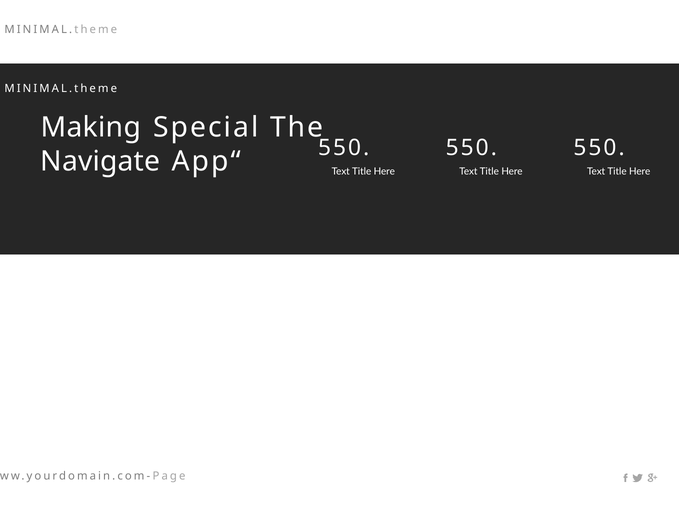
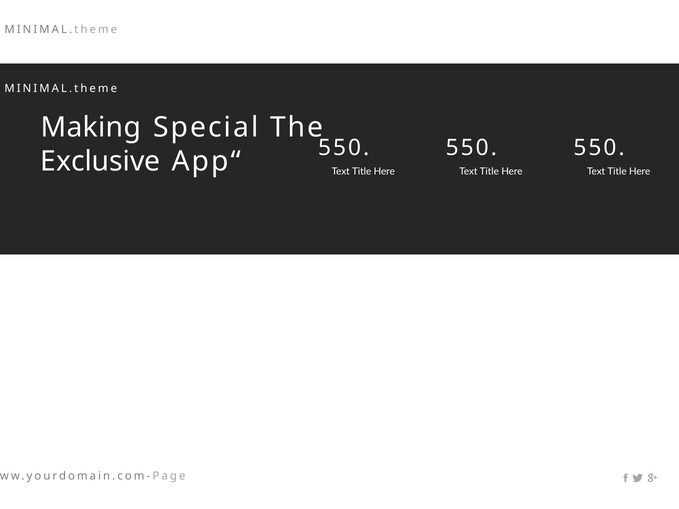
Navigate: Navigate -> Exclusive
